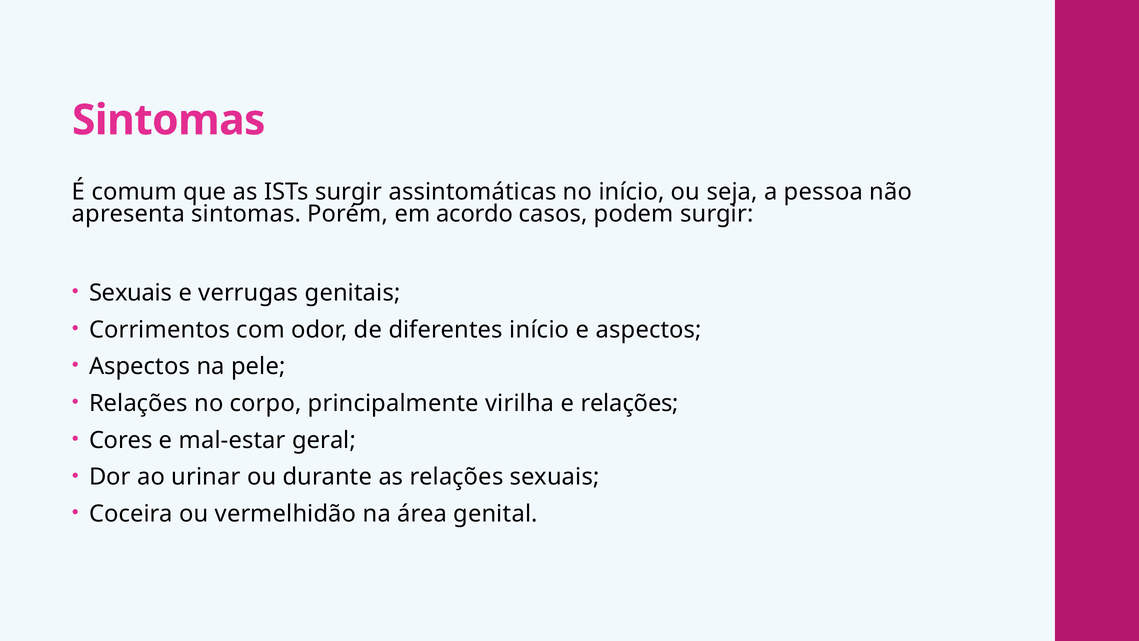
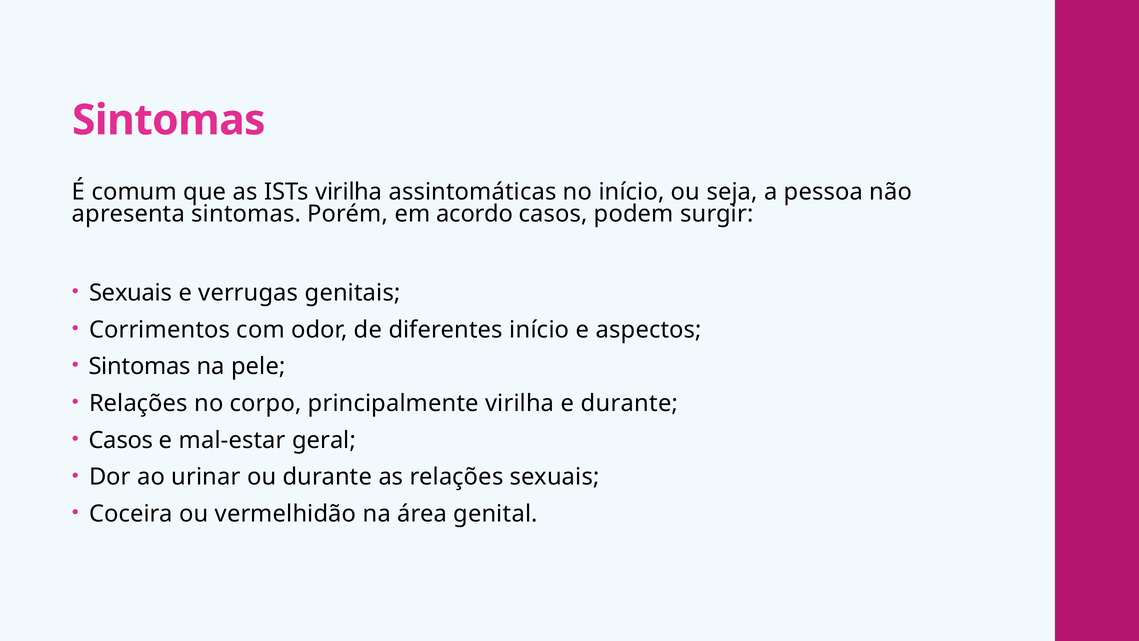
ISTs surgir: surgir -> virilha
Aspectos at (140, 366): Aspectos -> Sintomas
e relações: relações -> durante
Cores at (121, 440): Cores -> Casos
